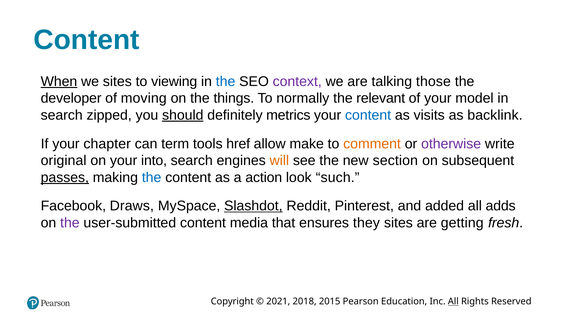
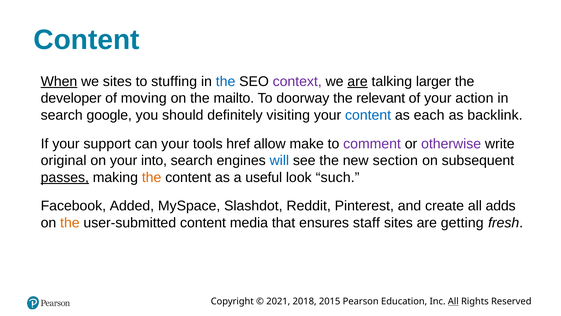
viewing: viewing -> stuffing
are at (358, 81) underline: none -> present
those: those -> larger
things: things -> mailto
normally: normally -> doorway
model: model -> action
zipped: zipped -> google
should underline: present -> none
metrics: metrics -> visiting
visits: visits -> each
chapter: chapter -> support
can term: term -> your
comment colour: orange -> purple
will colour: orange -> blue
the at (152, 177) colour: blue -> orange
action: action -> useful
Draws: Draws -> Added
Slashdot underline: present -> none
added: added -> create
the at (70, 223) colour: purple -> orange
they: they -> staff
